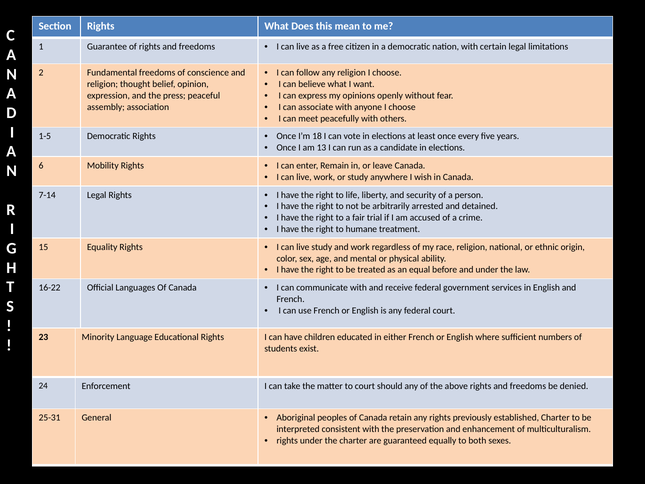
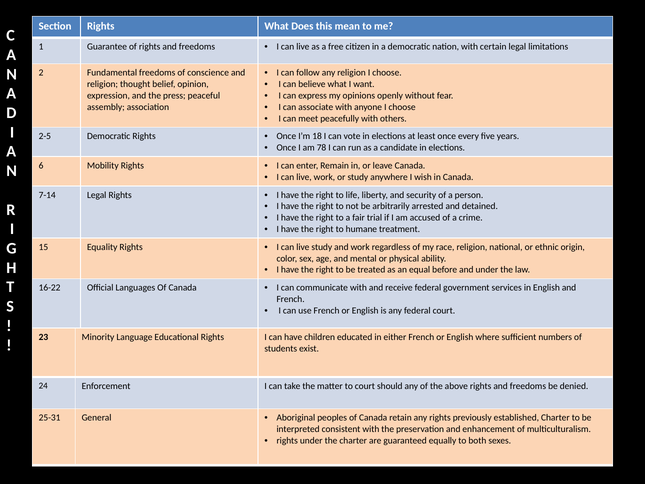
1-5: 1-5 -> 2-5
13: 13 -> 78
